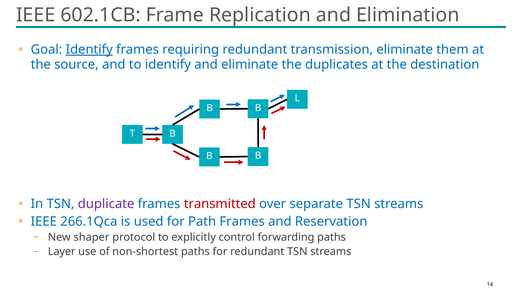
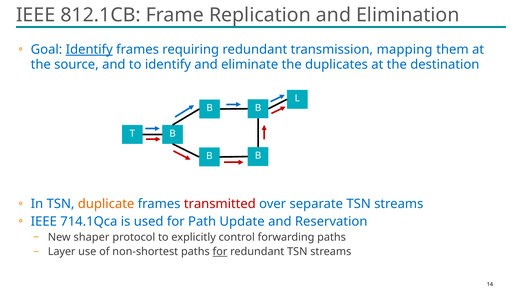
602.1CB: 602.1CB -> 812.1CB
transmission eliminate: eliminate -> mapping
duplicate colour: purple -> orange
266.1Qca: 266.1Qca -> 714.1Qca
Path Frames: Frames -> Update
for at (220, 252) underline: none -> present
